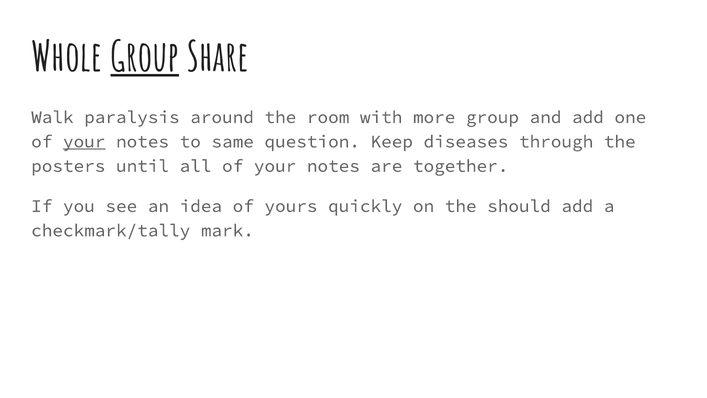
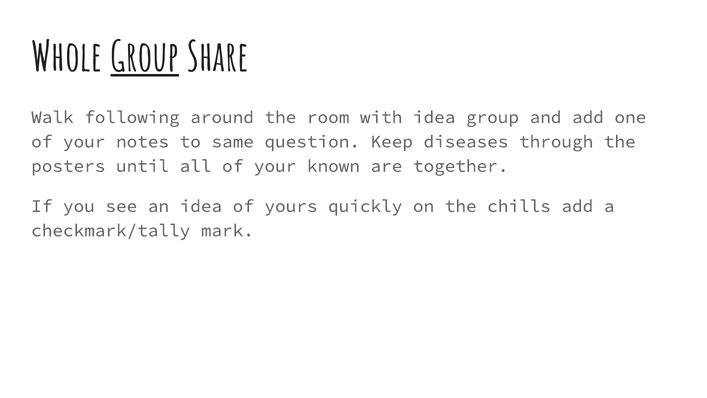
paralysis: paralysis -> following
with more: more -> idea
your at (84, 141) underline: present -> none
all of your notes: notes -> known
should: should -> chills
